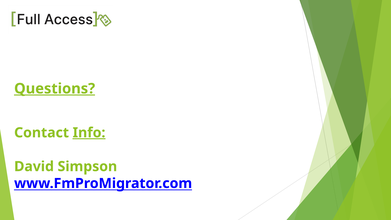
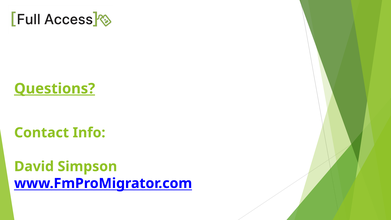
Info underline: present -> none
